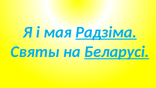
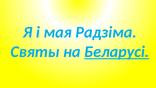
Радзіма underline: present -> none
